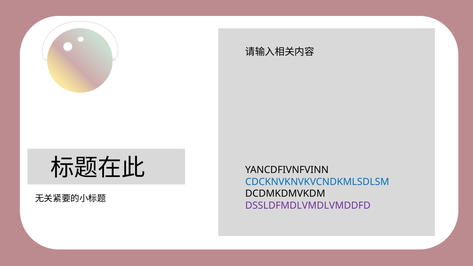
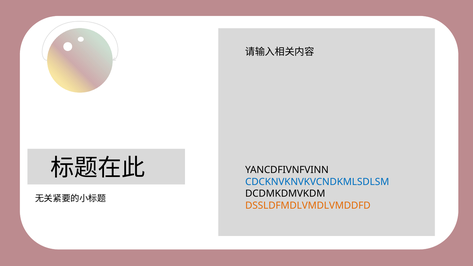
DSSLDFMDLVMDLVMDDFD colour: purple -> orange
